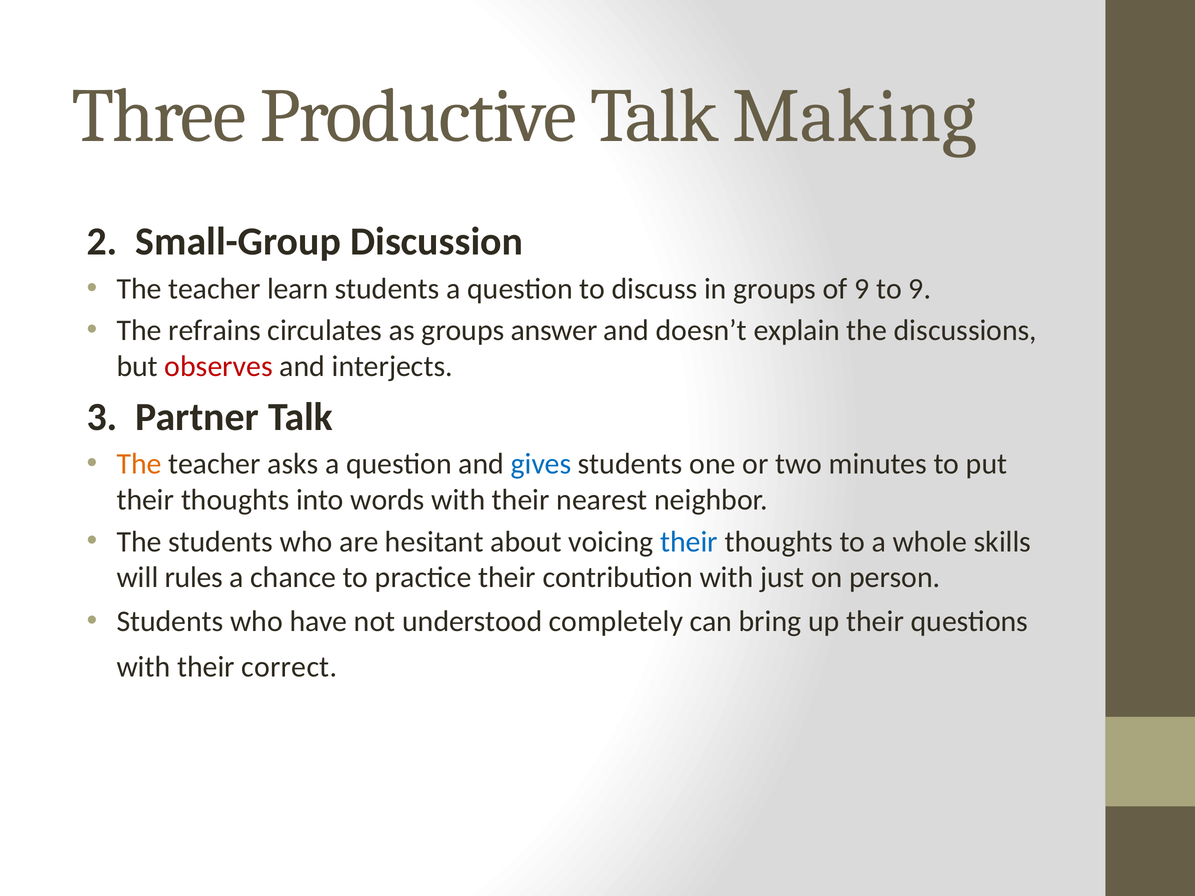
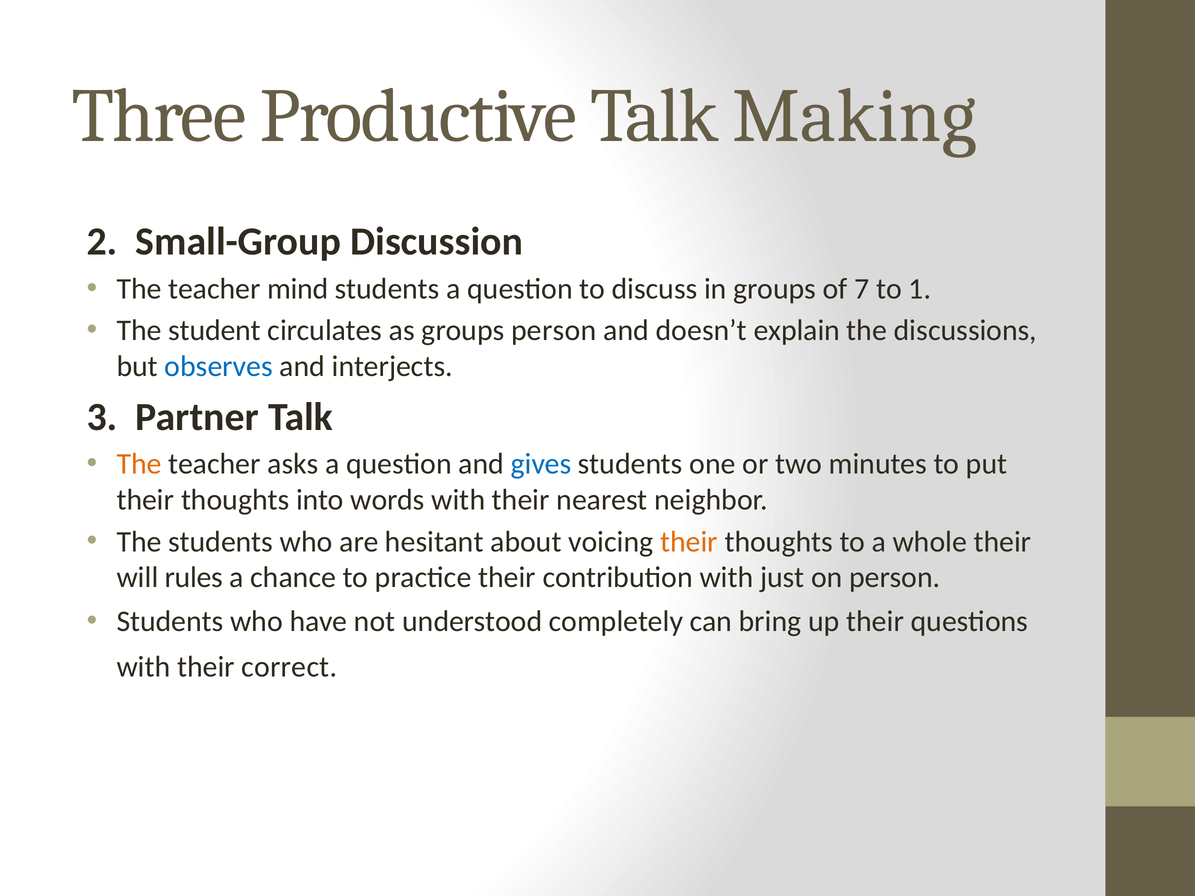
learn: learn -> mind
of 9: 9 -> 7
to 9: 9 -> 1
refrains: refrains -> student
groups answer: answer -> person
observes colour: red -> blue
their at (689, 542) colour: blue -> orange
whole skills: skills -> their
